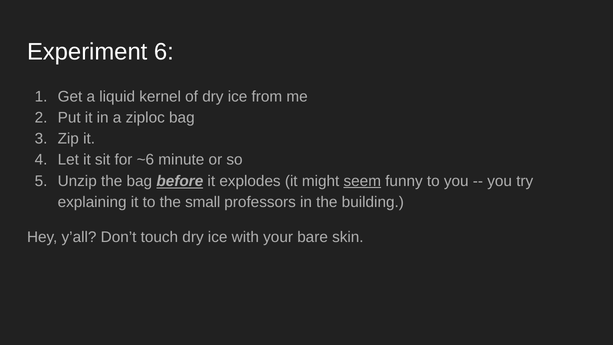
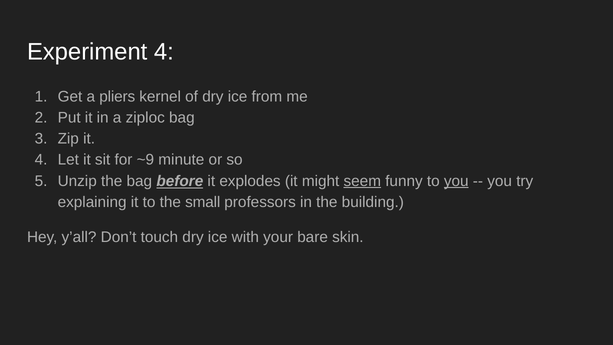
Experiment 6: 6 -> 4
liquid: liquid -> pliers
~6: ~6 -> ~9
you at (456, 181) underline: none -> present
